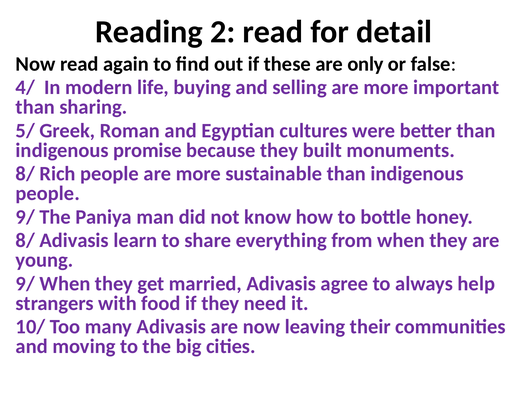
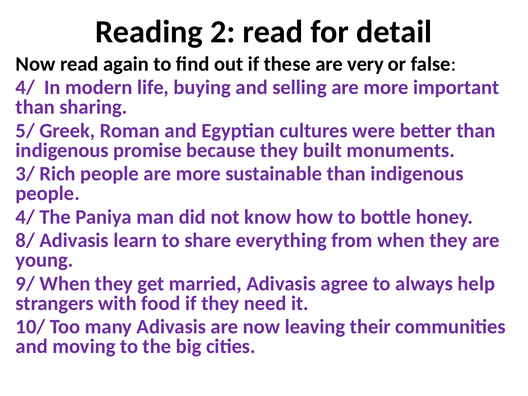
only: only -> very
8/ at (25, 174): 8/ -> 3/
9/ at (25, 217): 9/ -> 4/
